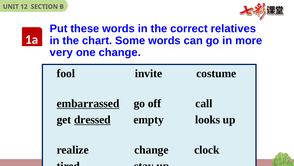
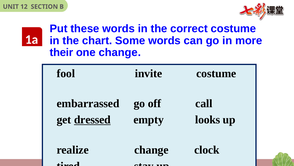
correct relatives: relatives -> costume
very: very -> their
embarrassed underline: present -> none
